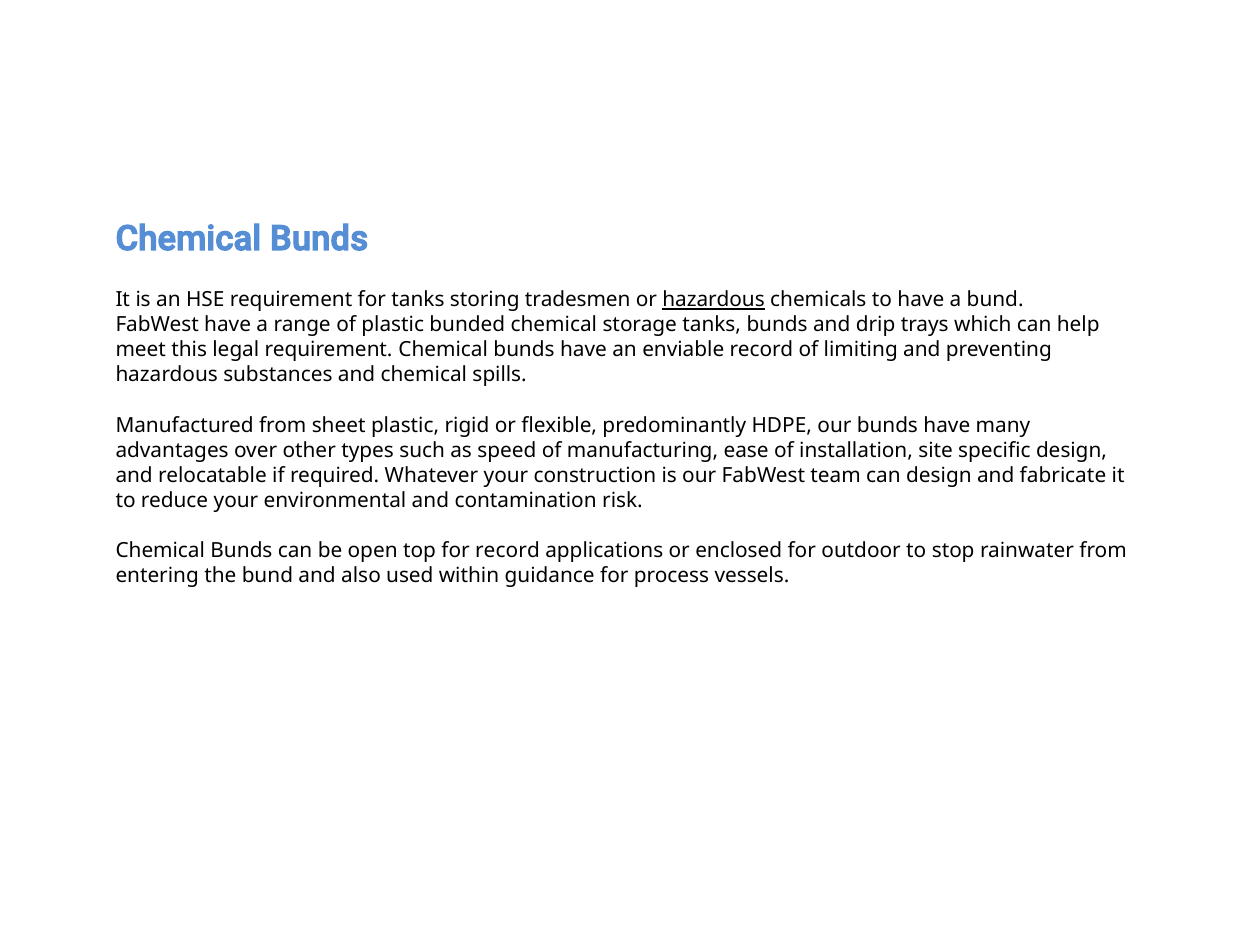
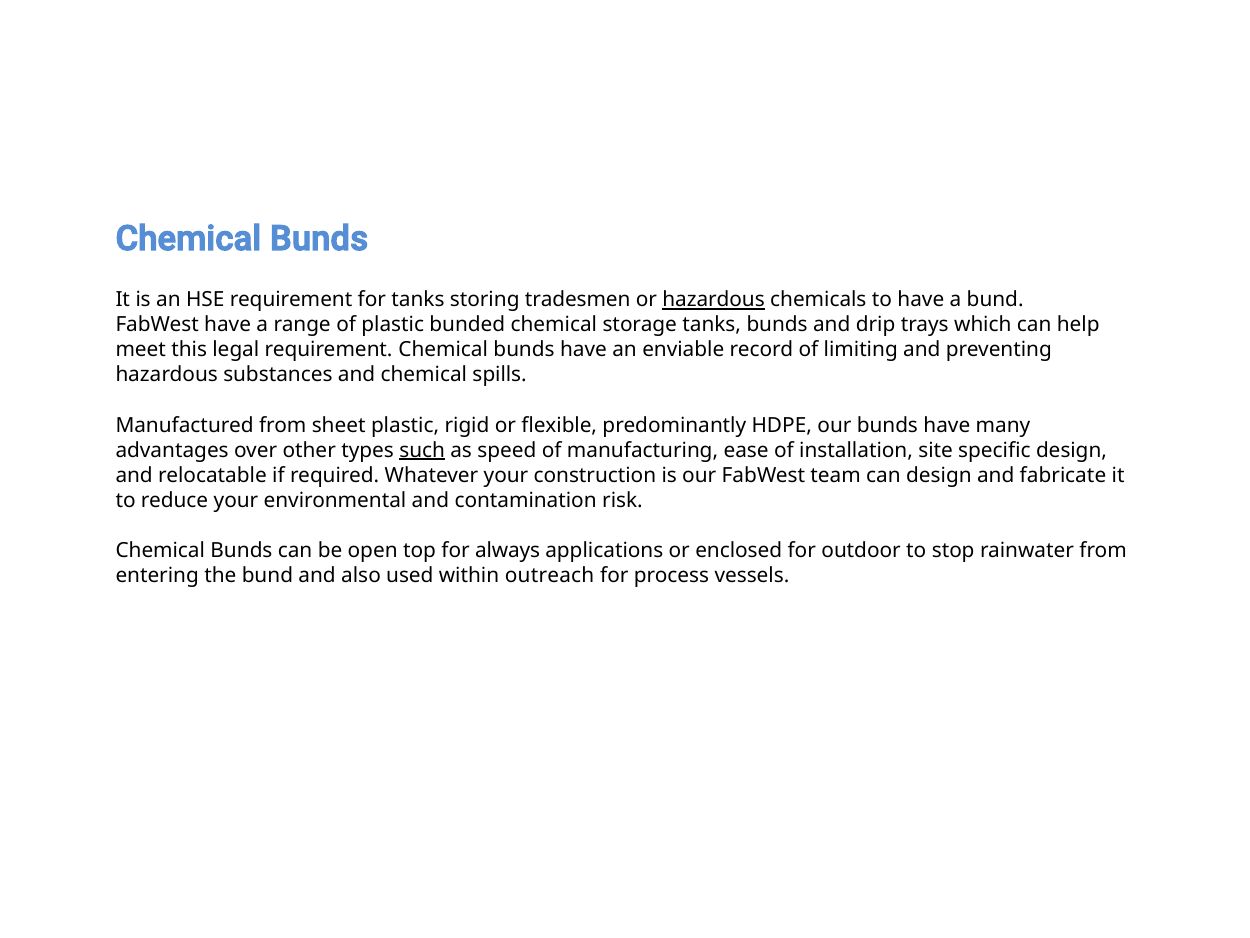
such underline: none -> present
for record: record -> always
guidance: guidance -> outreach
